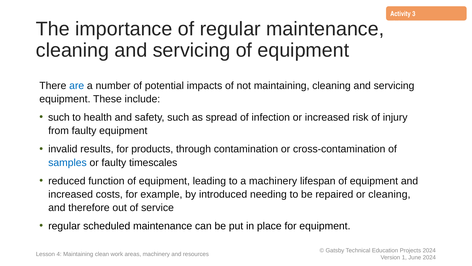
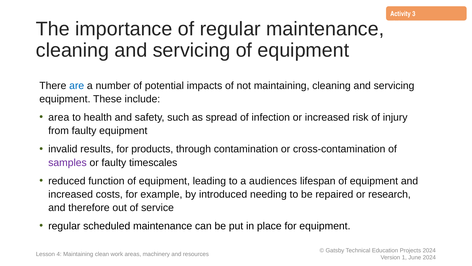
such at (59, 117): such -> area
samples colour: blue -> purple
a machinery: machinery -> audiences
or cleaning: cleaning -> research
